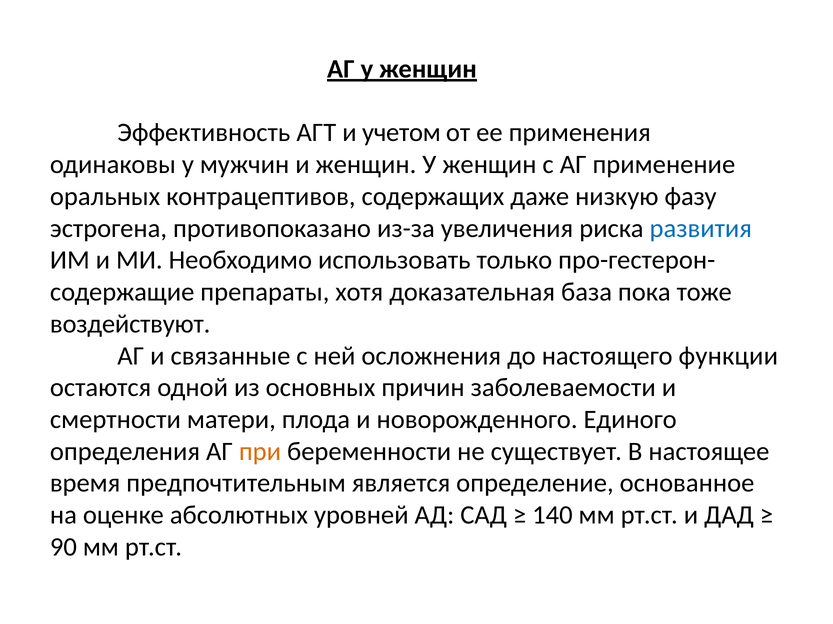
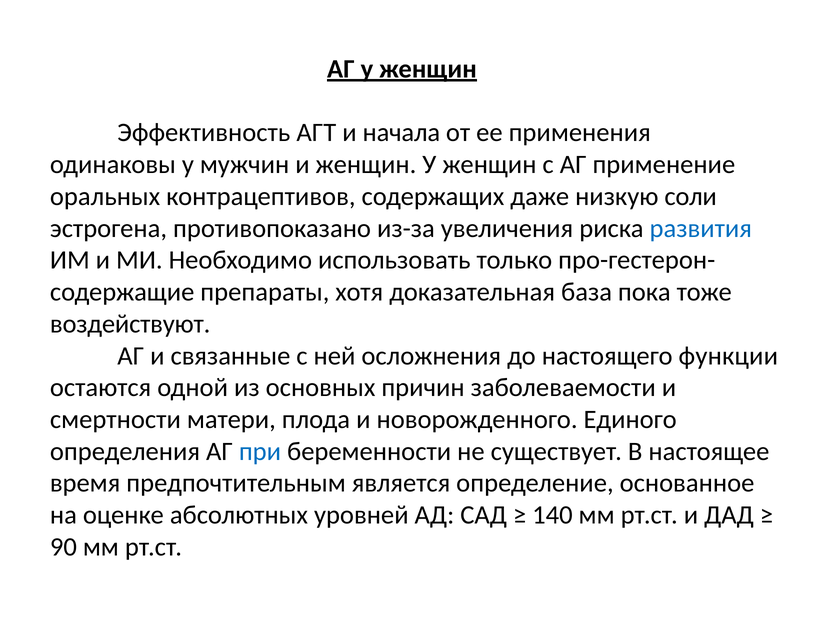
учетом: учетом -> начала
фазу: фазу -> соли
при colour: orange -> blue
